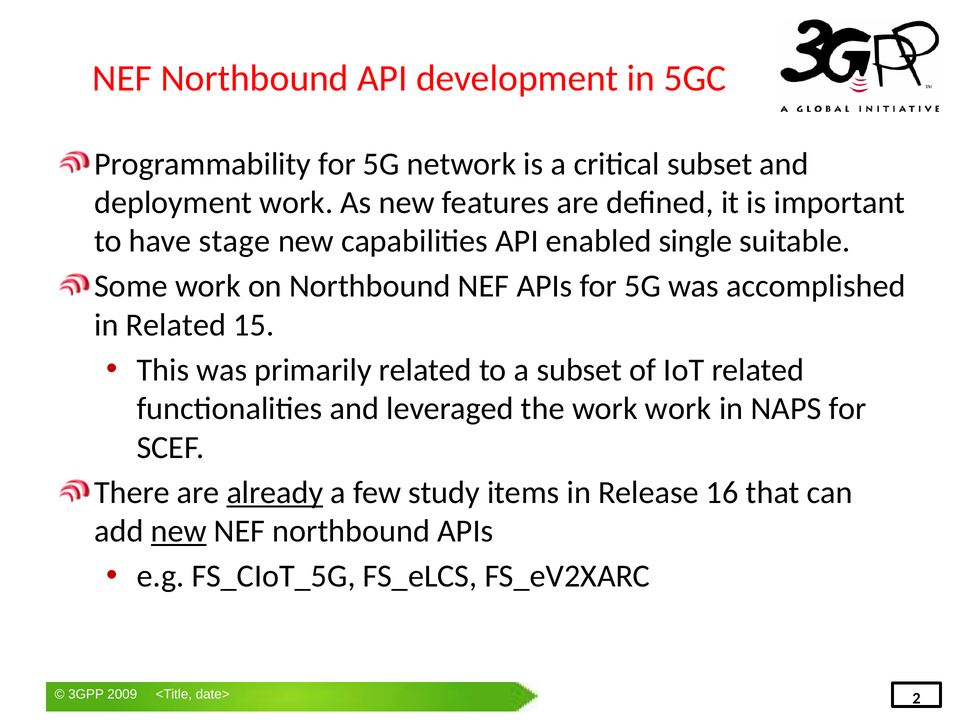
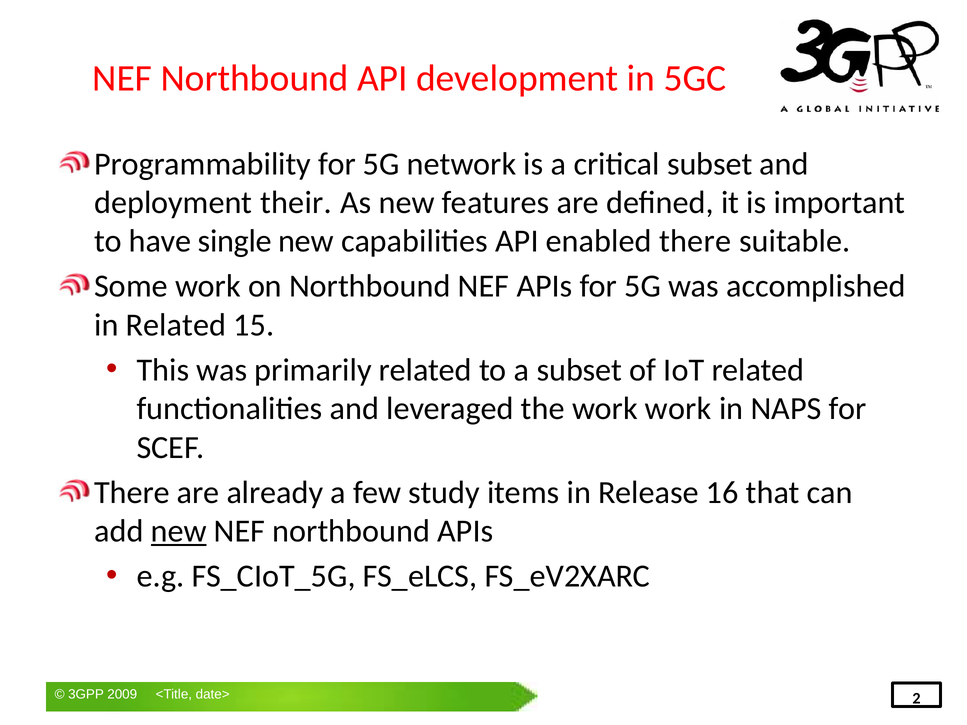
deployment work: work -> their
stage: stage -> single
enabled single: single -> there
already underline: present -> none
